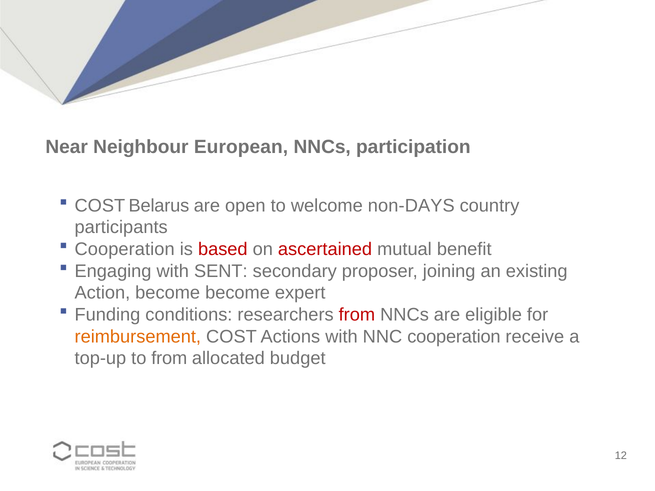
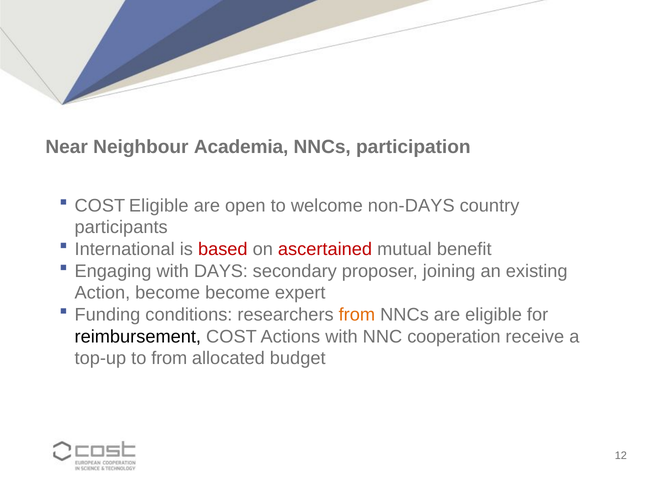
European: European -> Academia
COST Belarus: Belarus -> Eligible
Cooperation at (125, 249): Cooperation -> International
SENT: SENT -> DAYS
from at (357, 315) colour: red -> orange
reimbursement colour: orange -> black
